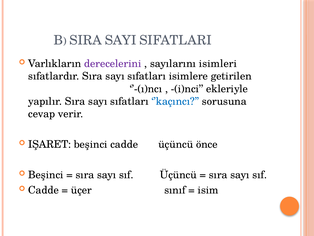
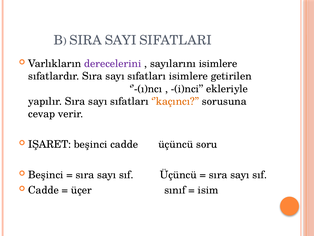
sayılarını isimleri: isimleri -> isimlere
’kaçıncı colour: blue -> orange
önce: önce -> soru
